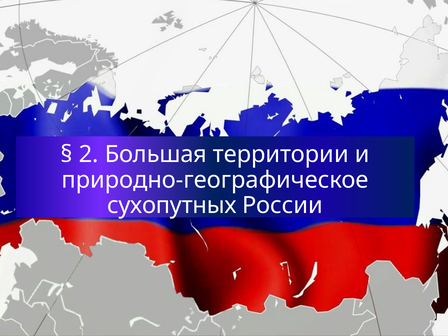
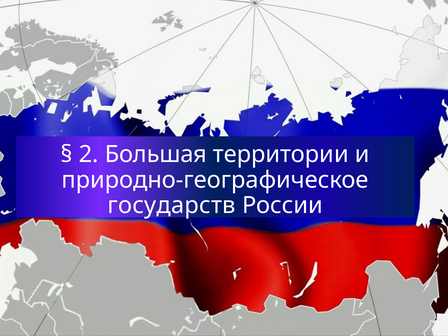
сухопутных: сухопутных -> государств
